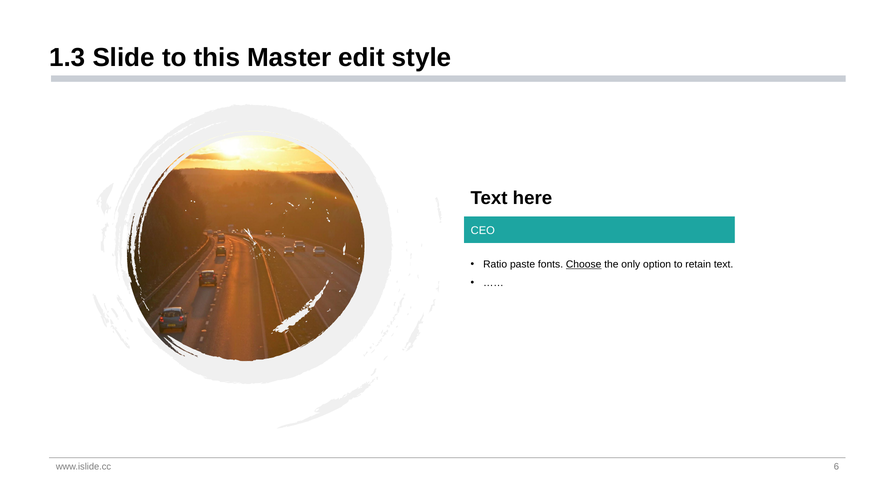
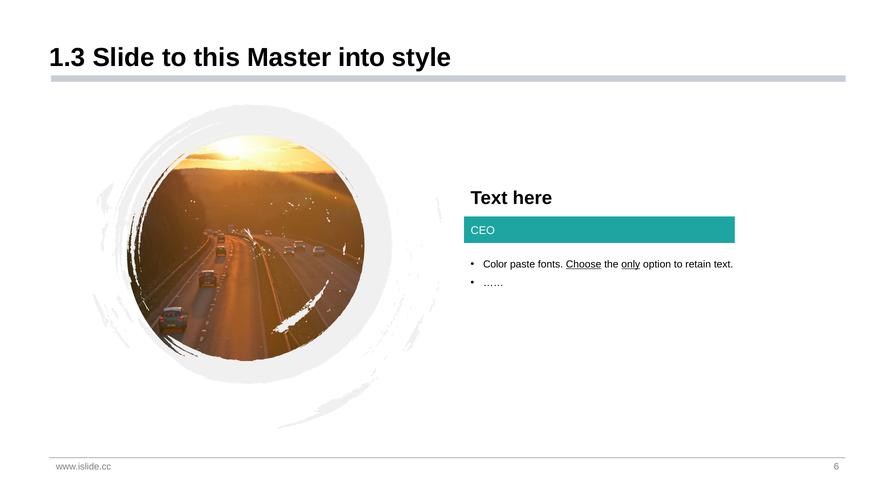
edit: edit -> into
Ratio: Ratio -> Color
only underline: none -> present
